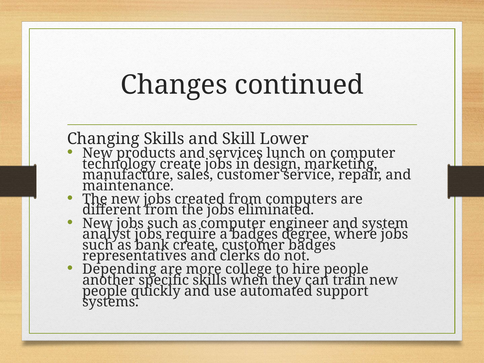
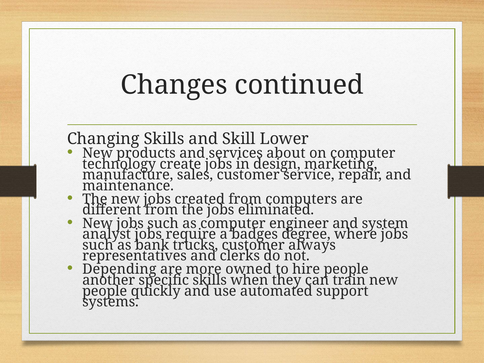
lunch: lunch -> about
bank create: create -> trucks
customer badges: badges -> always
college: college -> owned
